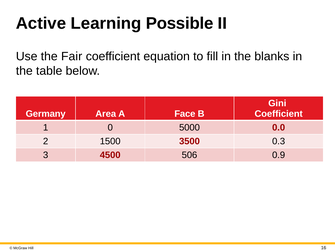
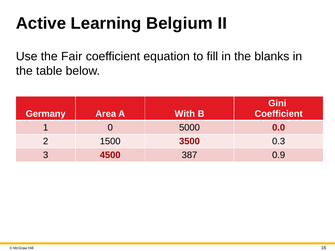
Possible: Possible -> Belgium
Face: Face -> With
506: 506 -> 387
